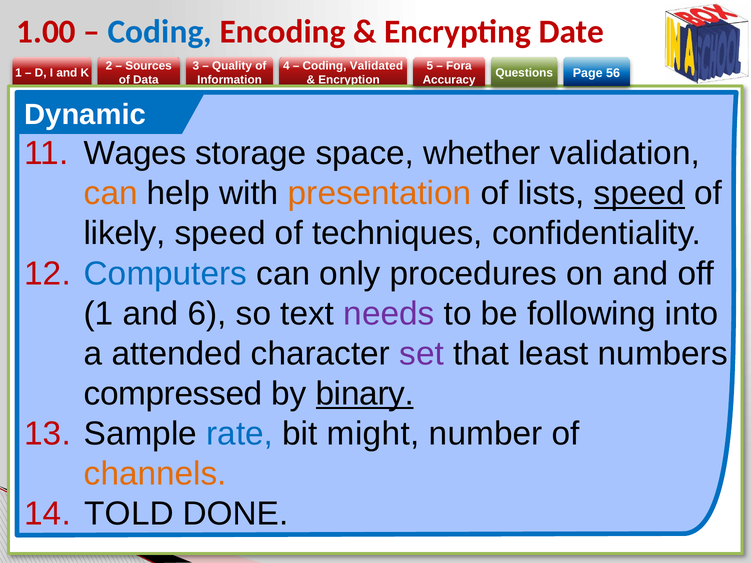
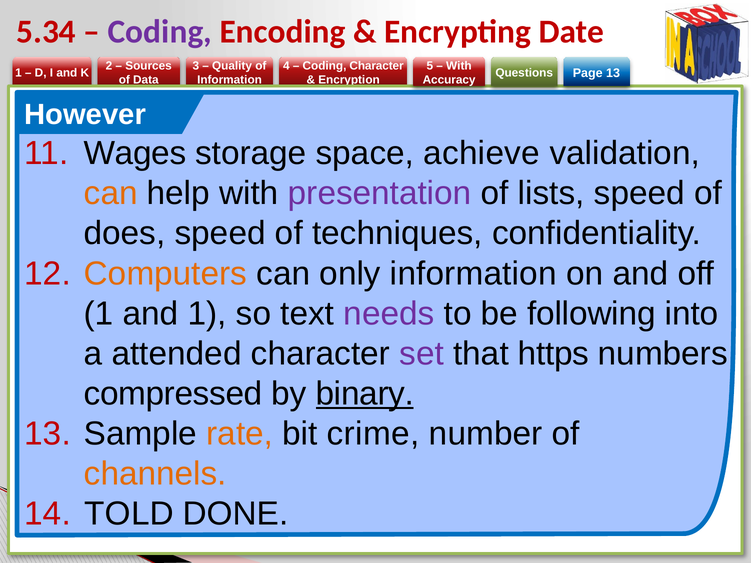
1.00: 1.00 -> 5.34
Coding at (160, 32) colour: blue -> purple
Coding Validated: Validated -> Character
Fora at (459, 66): Fora -> With
Page 56: 56 -> 13
Dynamic: Dynamic -> However
whether: whether -> achieve
presentation colour: orange -> purple
speed at (639, 194) underline: present -> none
likely: likely -> does
Computers colour: blue -> orange
only procedures: procedures -> information
and 6: 6 -> 1
least: least -> https
rate colour: blue -> orange
might: might -> crime
